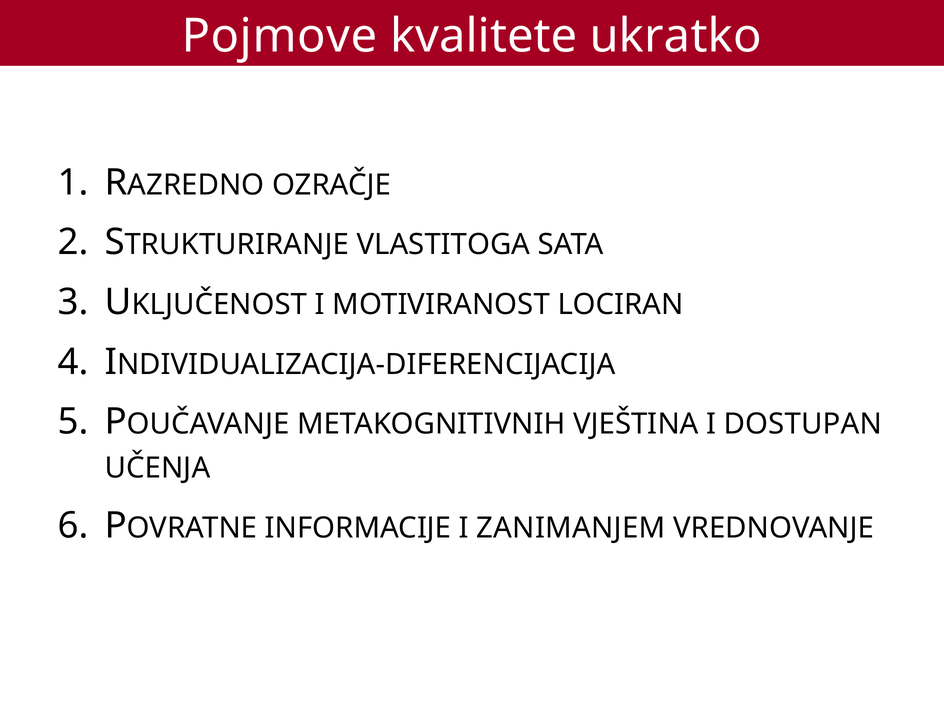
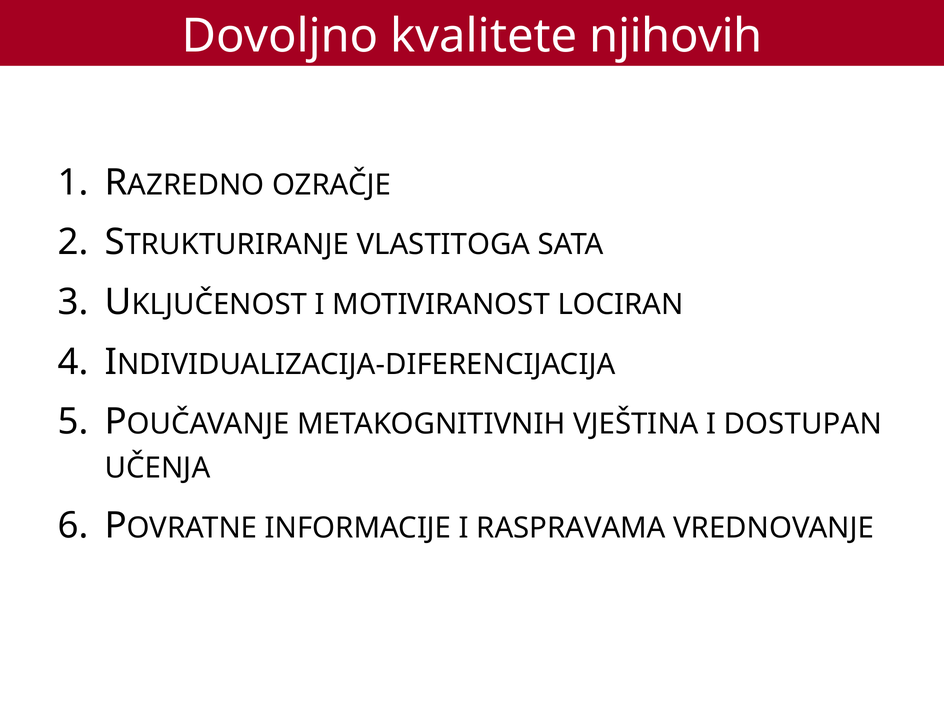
Pojmove: Pojmove -> Dovoljno
ukratko: ukratko -> njihovih
ZANIMANJEM: ZANIMANJEM -> RASPRAVAMA
